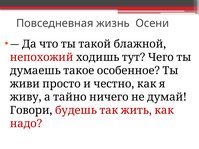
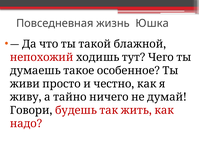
Осени: Осени -> Юшка
